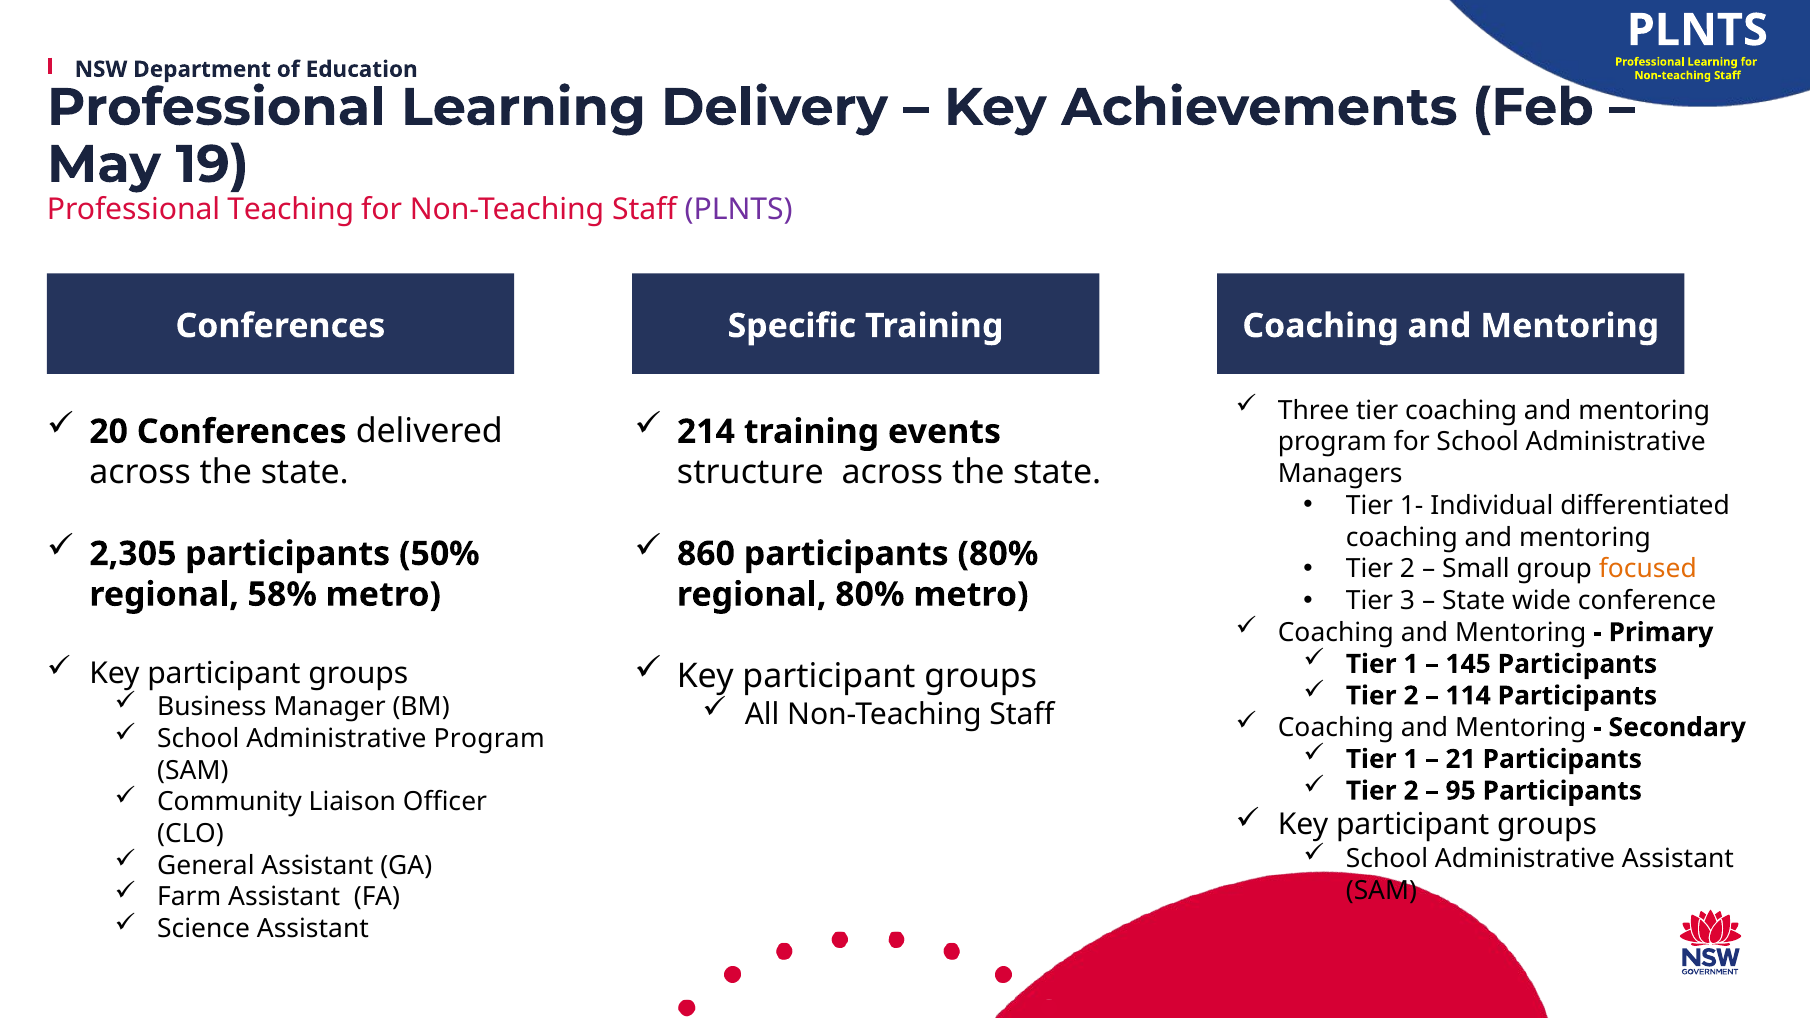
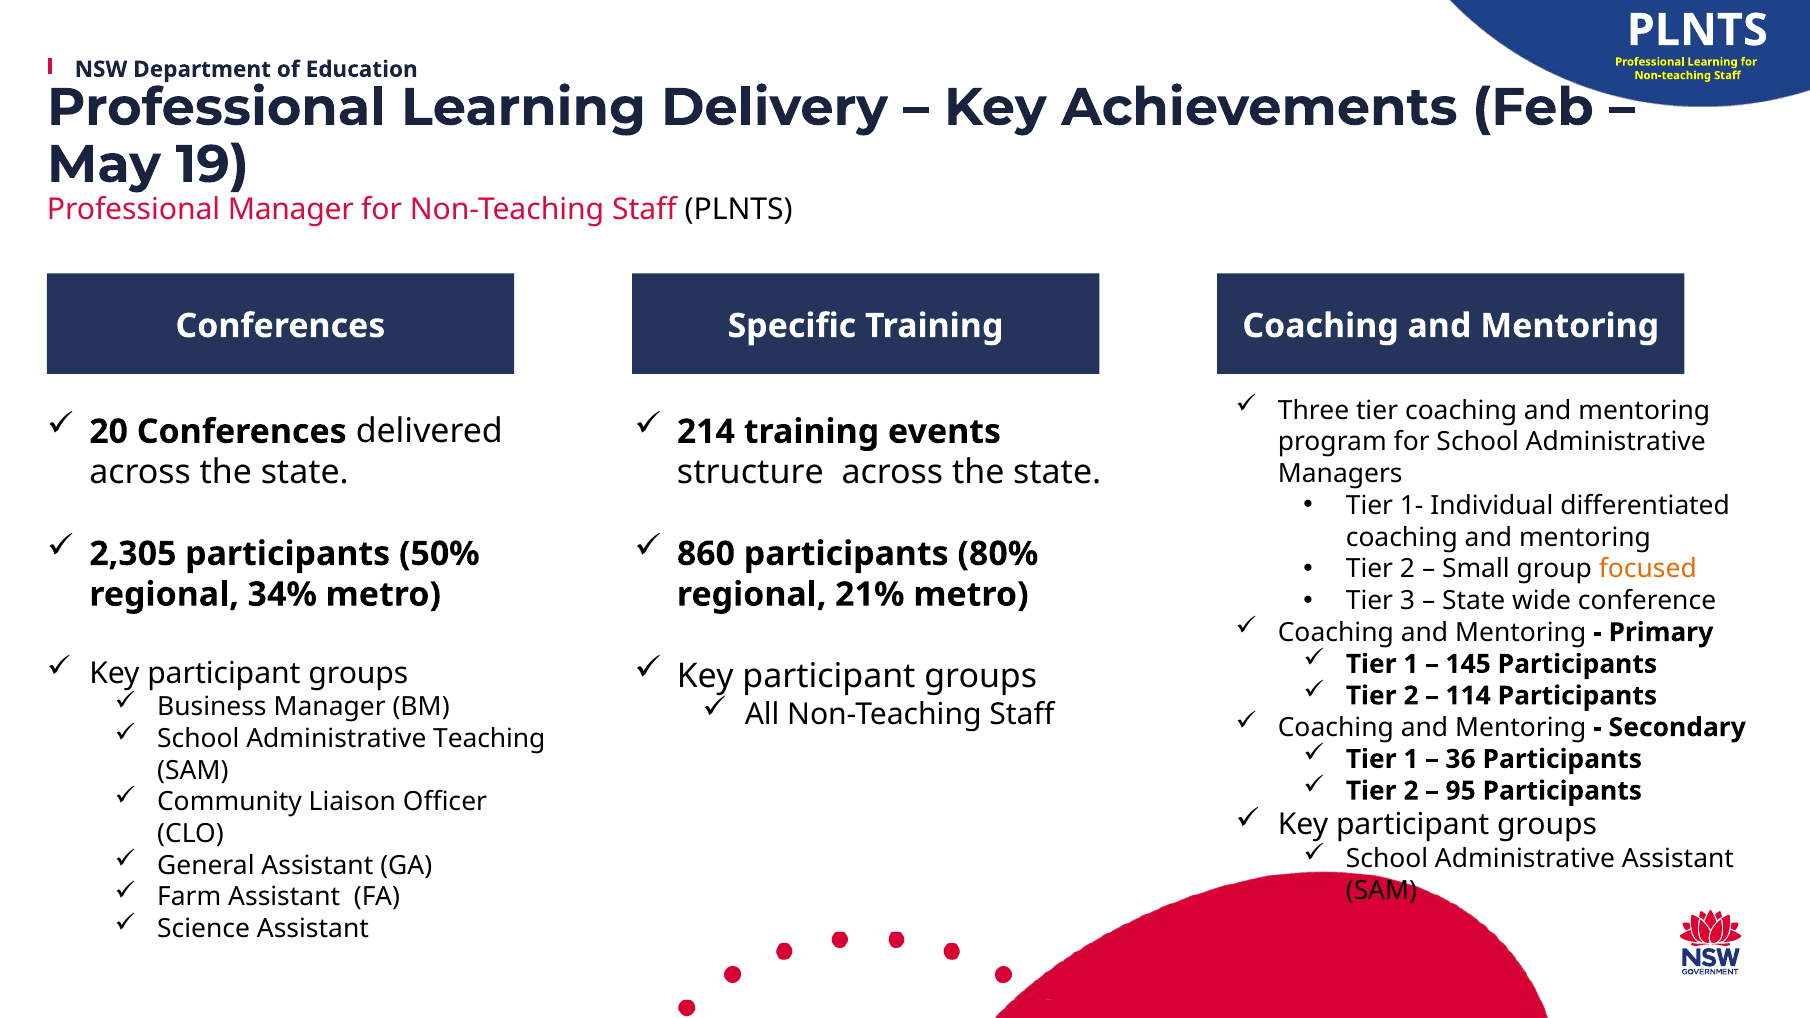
Professional Teaching: Teaching -> Manager
PLNTS at (739, 209) colour: purple -> black
58%: 58% -> 34%
regional 80%: 80% -> 21%
Administrative Program: Program -> Teaching
21: 21 -> 36
